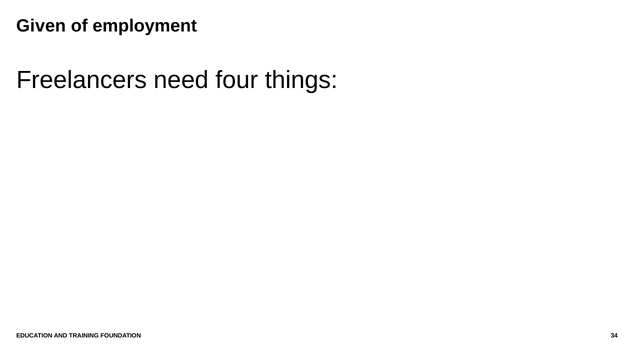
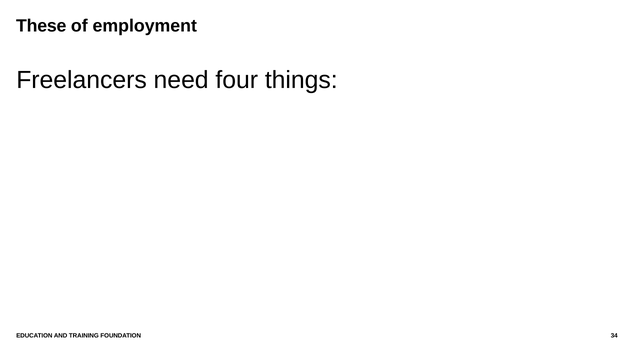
Given: Given -> These
